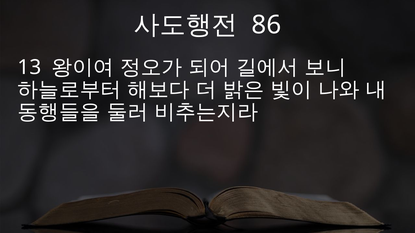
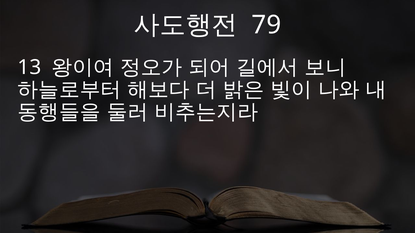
86: 86 -> 79
